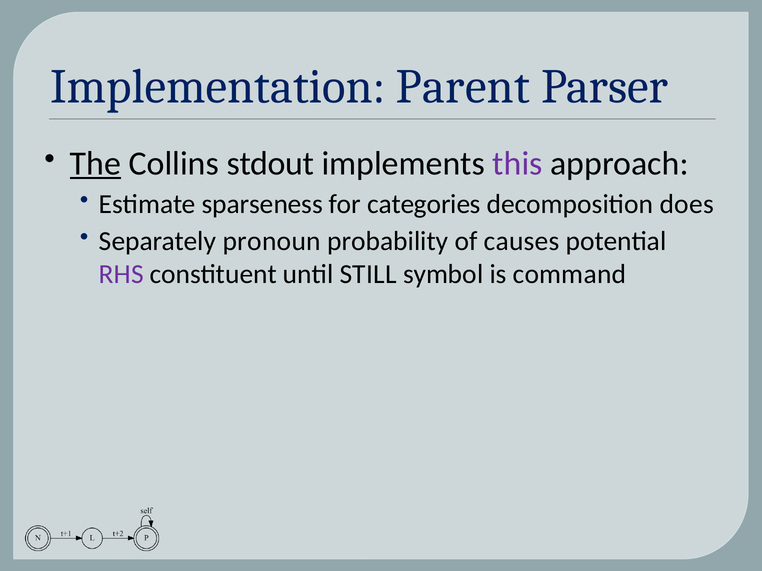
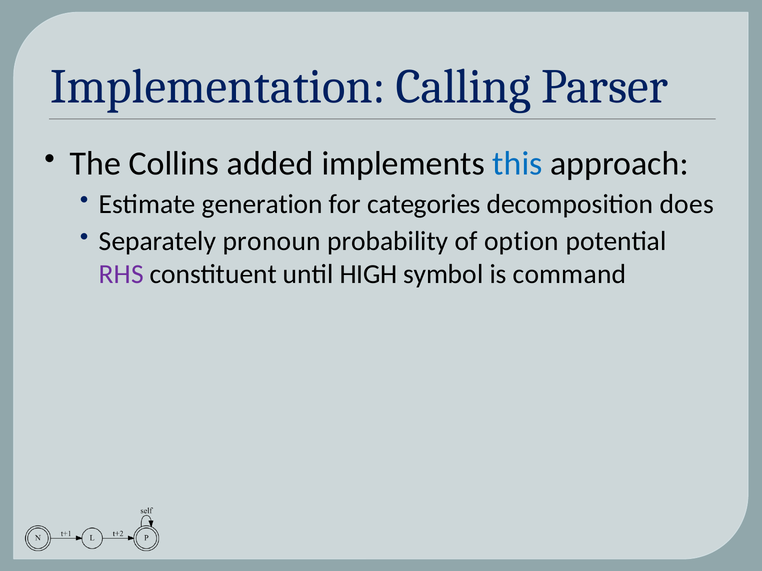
Parent: Parent -> Calling
The underline: present -> none
stdout: stdout -> added
this colour: purple -> blue
sparseness: sparseness -> generation
causes: causes -> option
STILL: STILL -> HIGH
